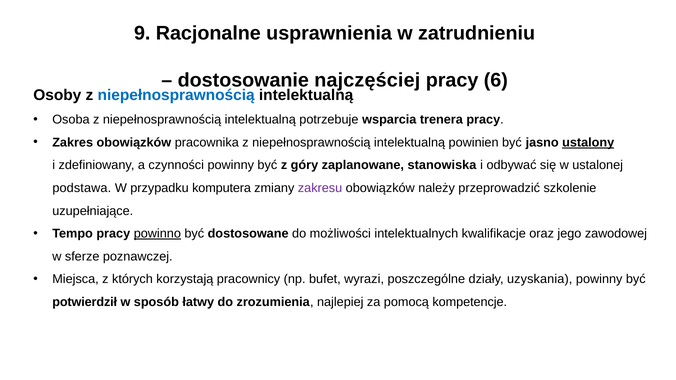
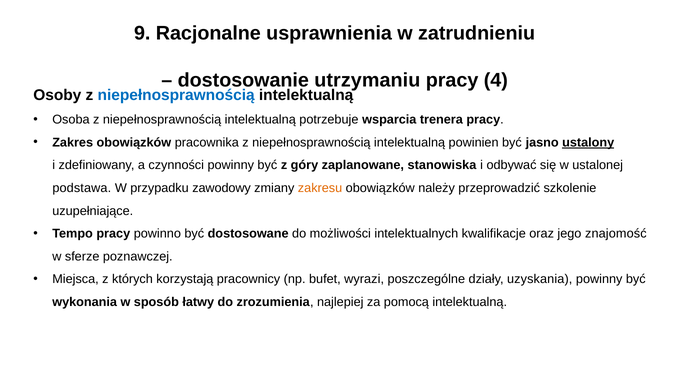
najczęściej: najczęściej -> utrzymaniu
6: 6 -> 4
komputera: komputera -> zawodowy
zakresu colour: purple -> orange
powinno underline: present -> none
zawodowej: zawodowej -> znajomość
potwierdził: potwierdził -> wykonania
pomocą kompetencje: kompetencje -> intelektualną
